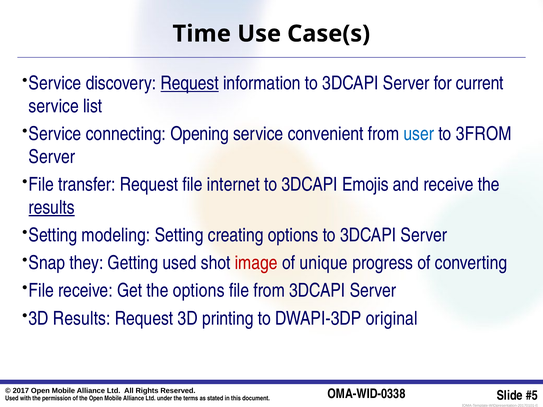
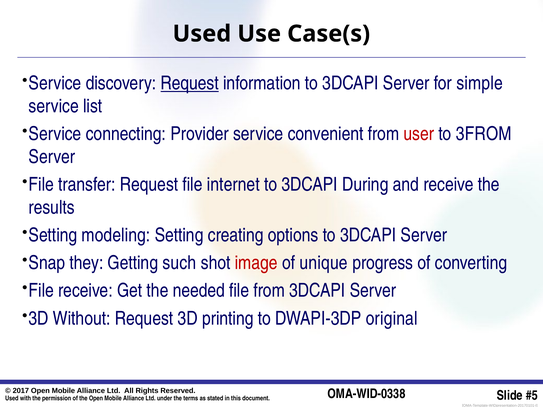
Time at (202, 34): Time -> Used
current: current -> simple
Opening: Opening -> Provider
user colour: blue -> red
Emojis: Emojis -> During
results at (52, 208) underline: present -> none
Getting used: used -> such
the options: options -> needed
Results at (82, 319): Results -> Without
